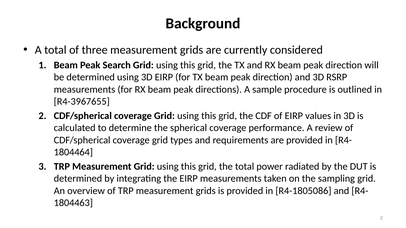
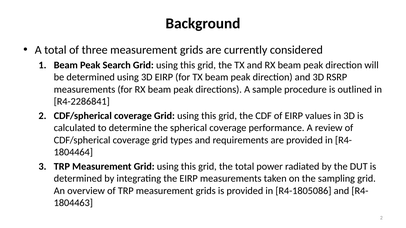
R4-3967655: R4-3967655 -> R4-2286841
